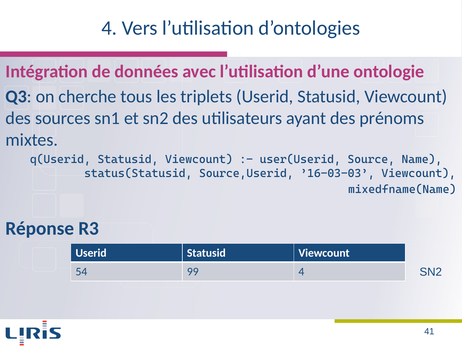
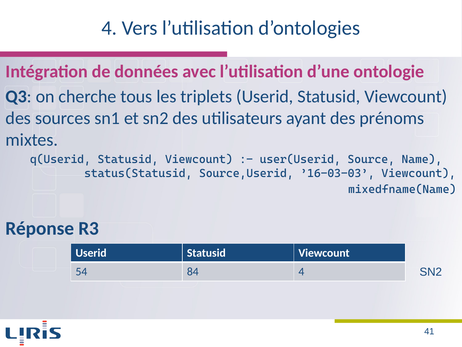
99: 99 -> 84
